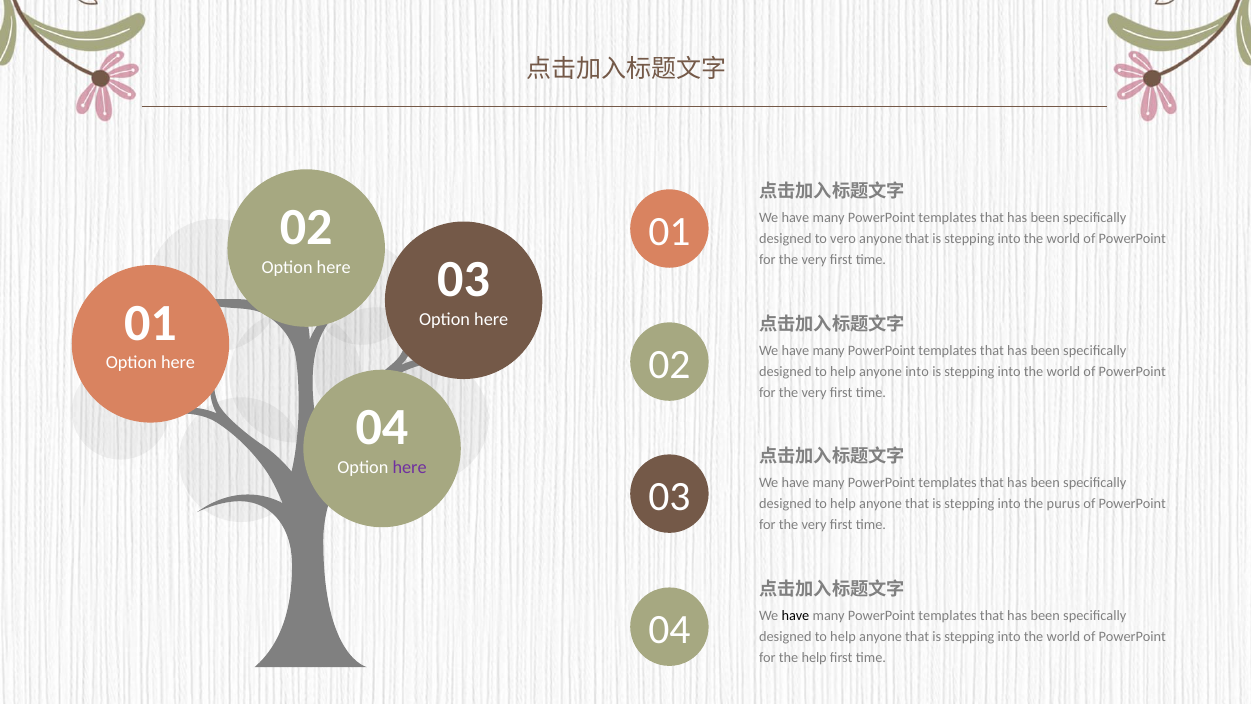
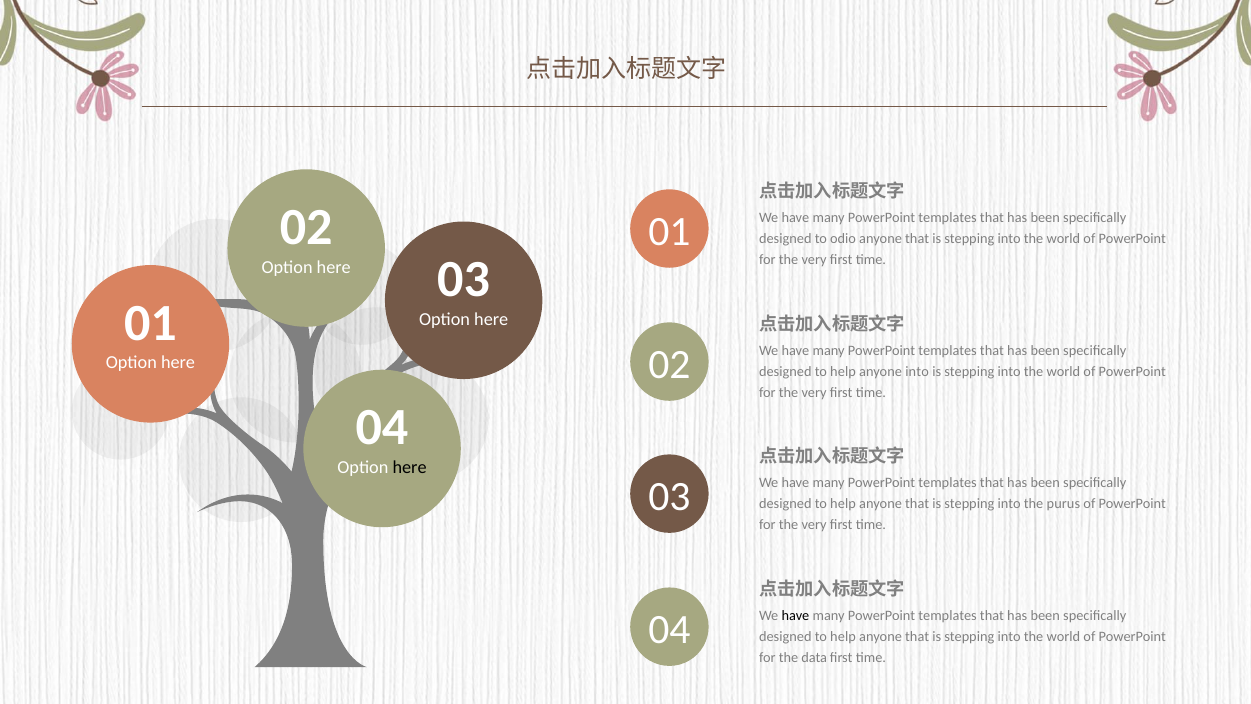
vero: vero -> odio
here at (410, 467) colour: purple -> black
the help: help -> data
